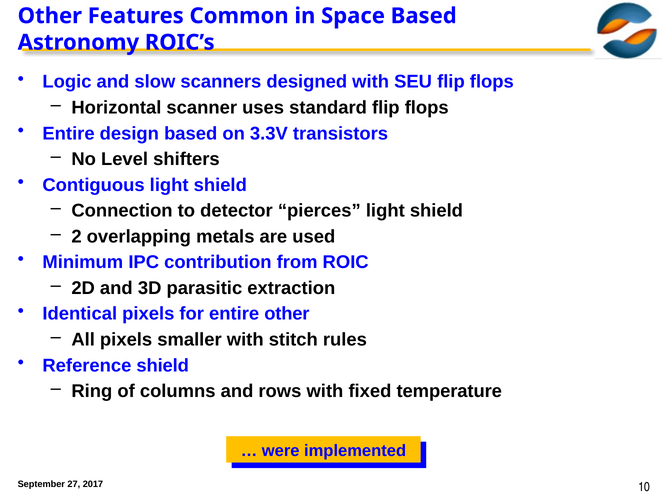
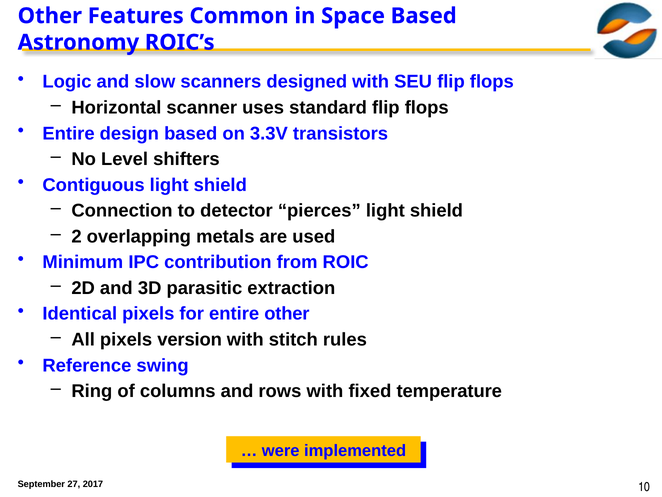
smaller: smaller -> version
Reference shield: shield -> swing
